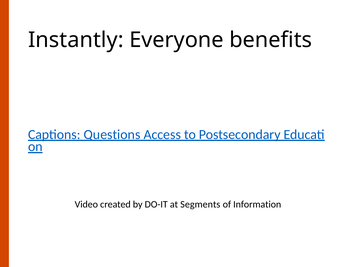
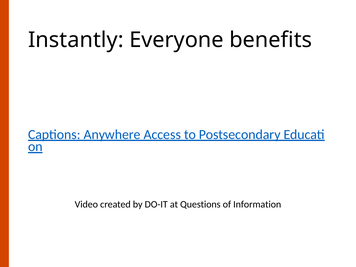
Questions: Questions -> Anywhere
Segments: Segments -> Questions
